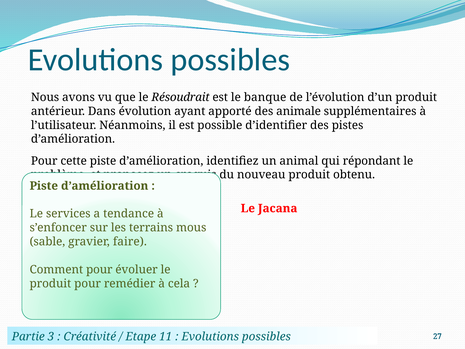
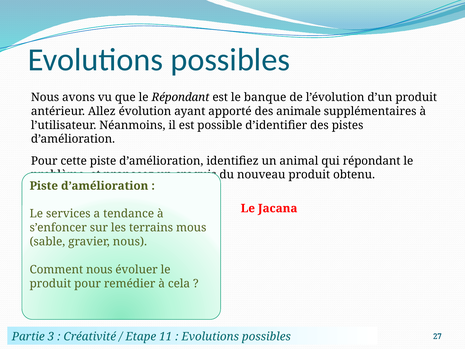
le Résoudrait: Résoudrait -> Répondant
Dans: Dans -> Allez
gravier faire: faire -> nous
Comment pour: pour -> nous
